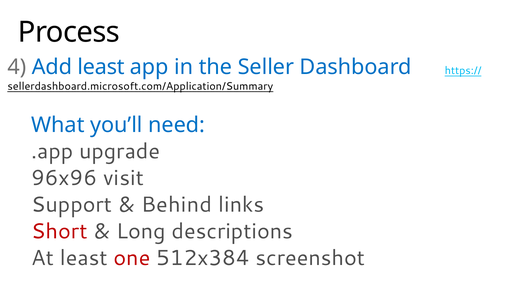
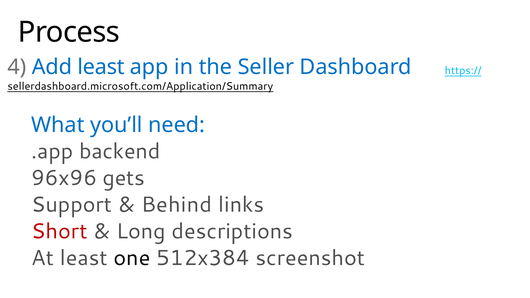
upgrade: upgrade -> backend
visit: visit -> gets
one colour: red -> black
